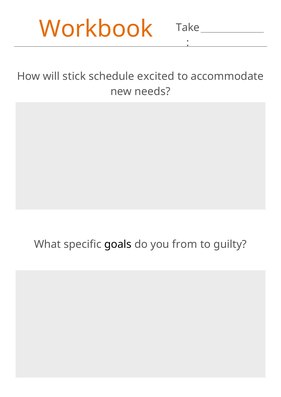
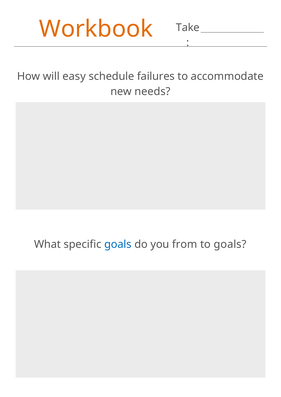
stick: stick -> easy
excited: excited -> failures
goals at (118, 245) colour: black -> blue
to guilty: guilty -> goals
